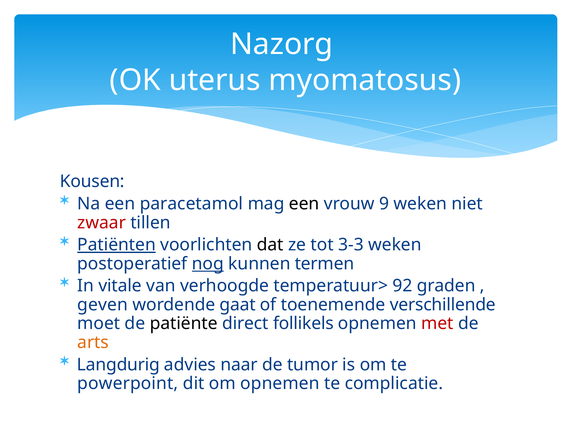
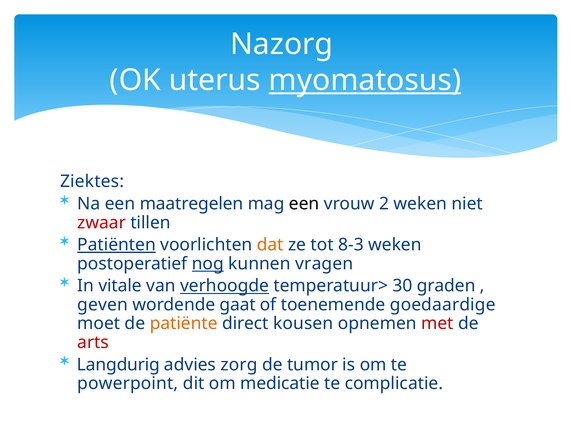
myomatosus underline: none -> present
Kousen: Kousen -> Ziektes
paracetamol: paracetamol -> maatregelen
9: 9 -> 2
dat colour: black -> orange
3-3: 3-3 -> 8-3
termen: termen -> vragen
verhoogde underline: none -> present
92: 92 -> 30
verschillende: verschillende -> goedaardige
patiënte colour: black -> orange
follikels: follikels -> kousen
arts colour: orange -> red
naar: naar -> zorg
om opnemen: opnemen -> medicatie
